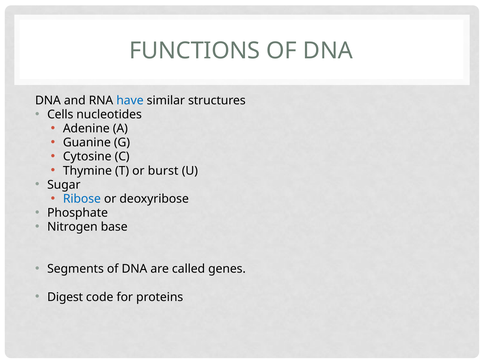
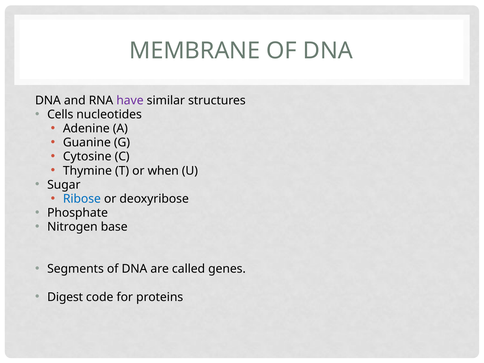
FUNCTIONS: FUNCTIONS -> MEMBRANE
have colour: blue -> purple
burst: burst -> when
